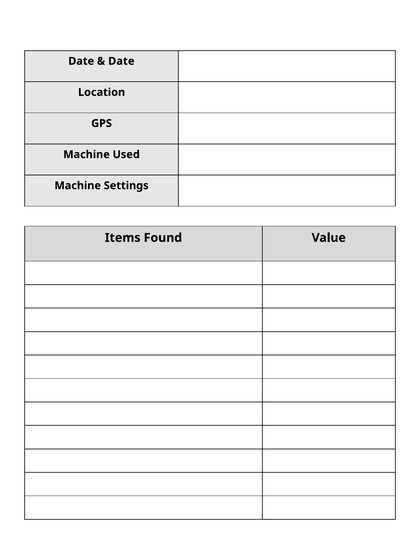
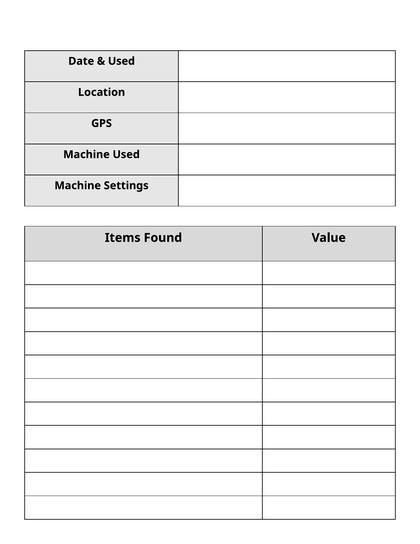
Date at (121, 61): Date -> Used
